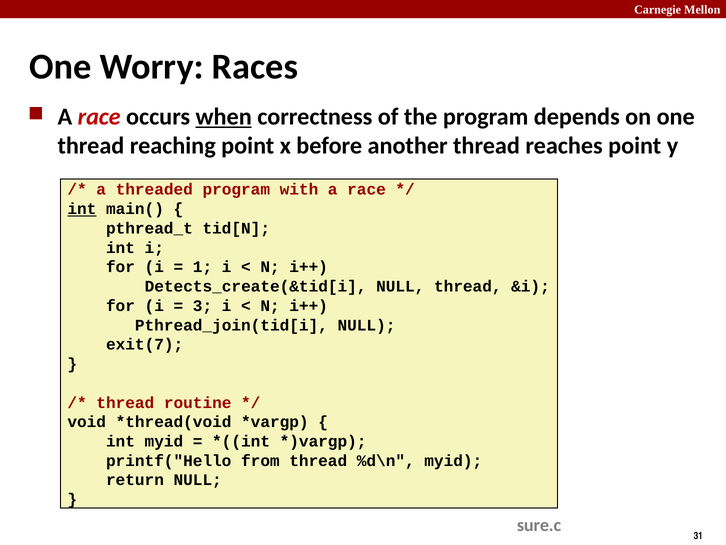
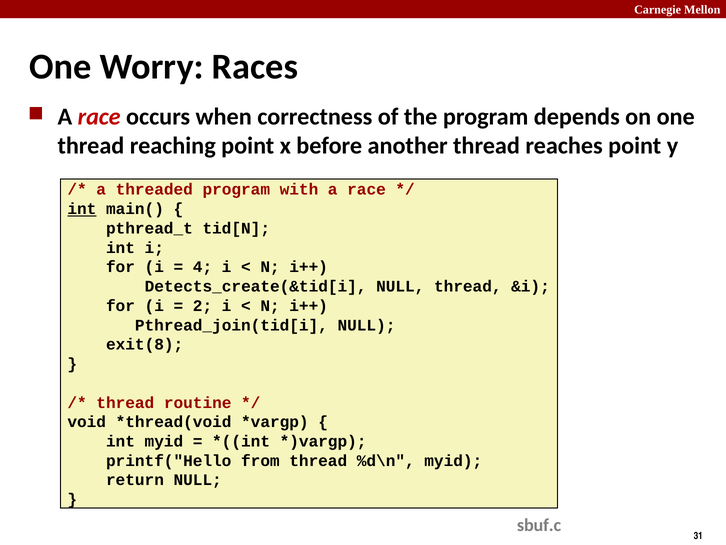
when underline: present -> none
1: 1 -> 4
3: 3 -> 2
exit(7: exit(7 -> exit(8
sure.c: sure.c -> sbuf.c
